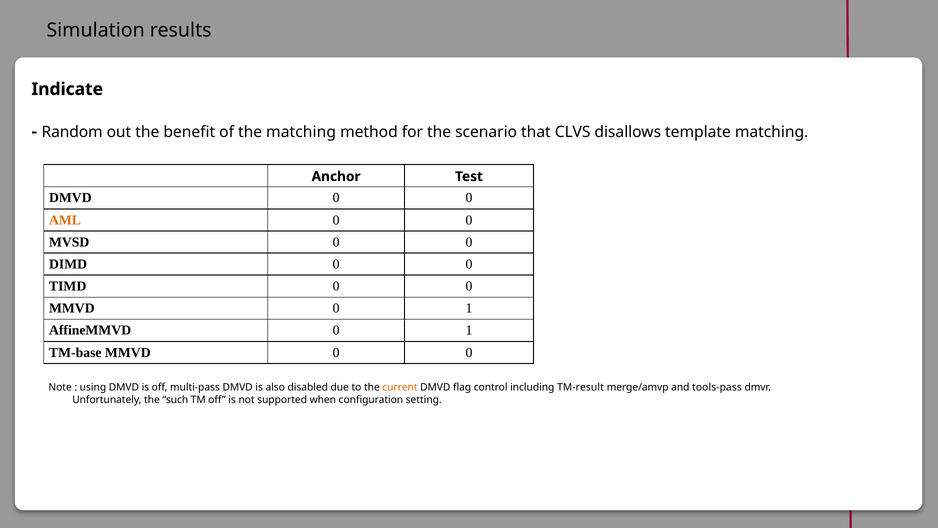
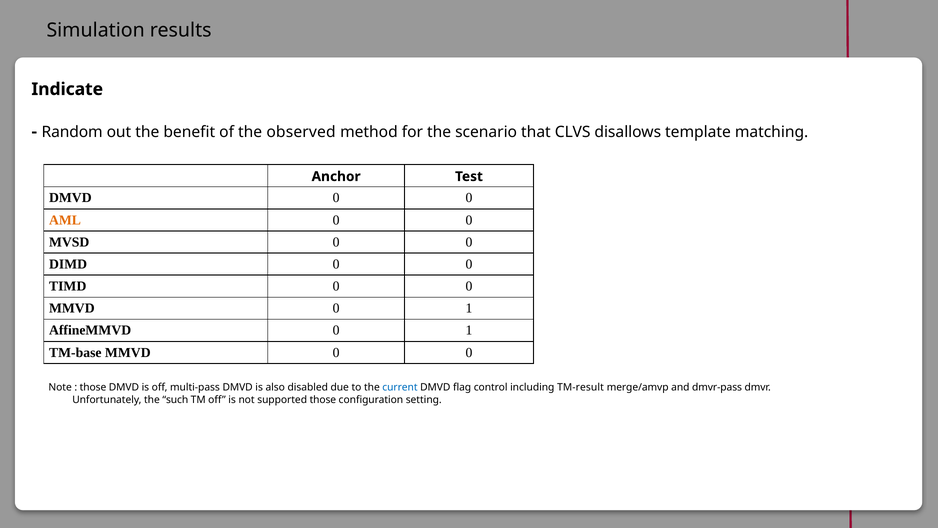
the matching: matching -> observed
using at (93, 387): using -> those
current colour: orange -> blue
tools-pass: tools-pass -> dmvr-pass
supported when: when -> those
